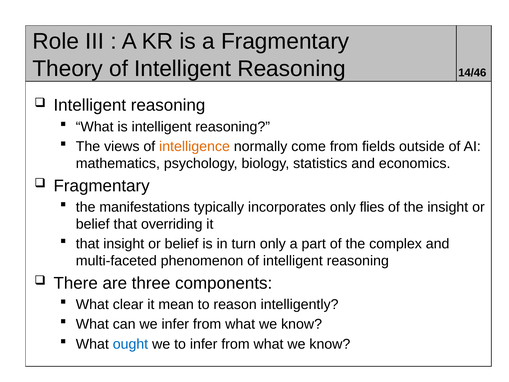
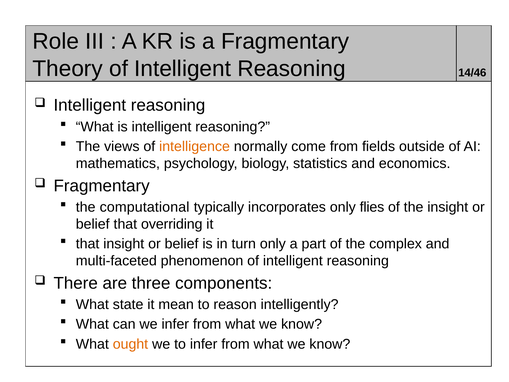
manifestations: manifestations -> computational
clear: clear -> state
ought colour: blue -> orange
